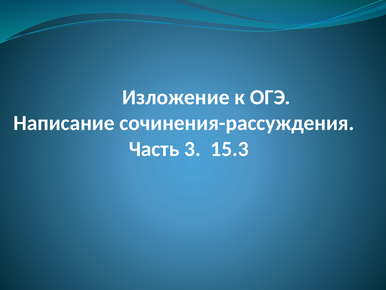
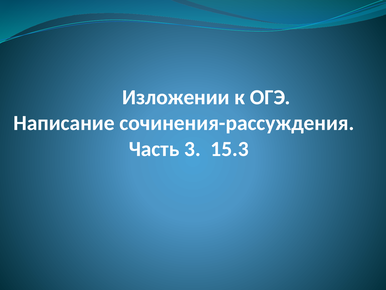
Изложение: Изложение -> Изложении
